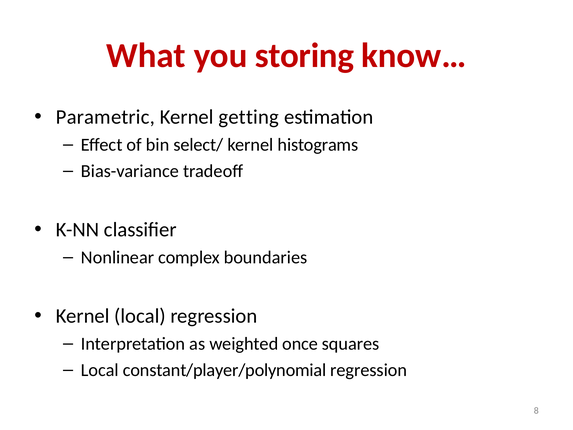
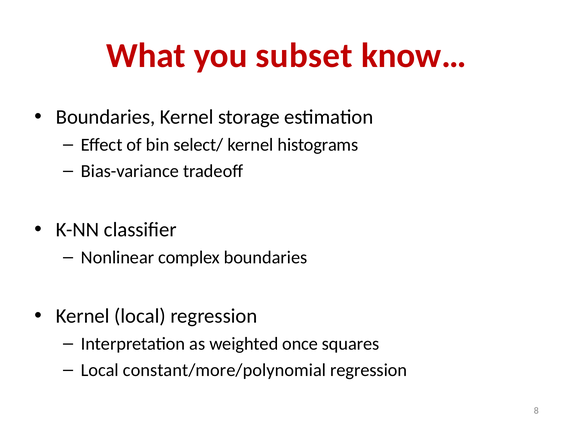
storing: storing -> subset
Parametric at (105, 117): Parametric -> Boundaries
getting: getting -> storage
constant/player/polynomial: constant/player/polynomial -> constant/more/polynomial
